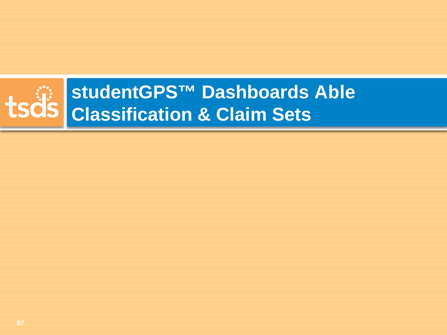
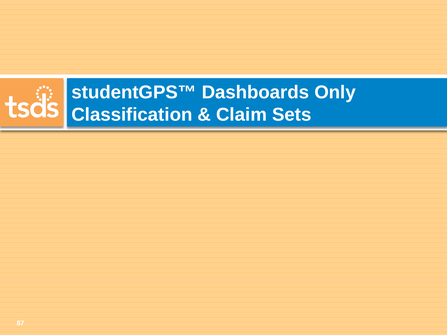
Able: Able -> Only
